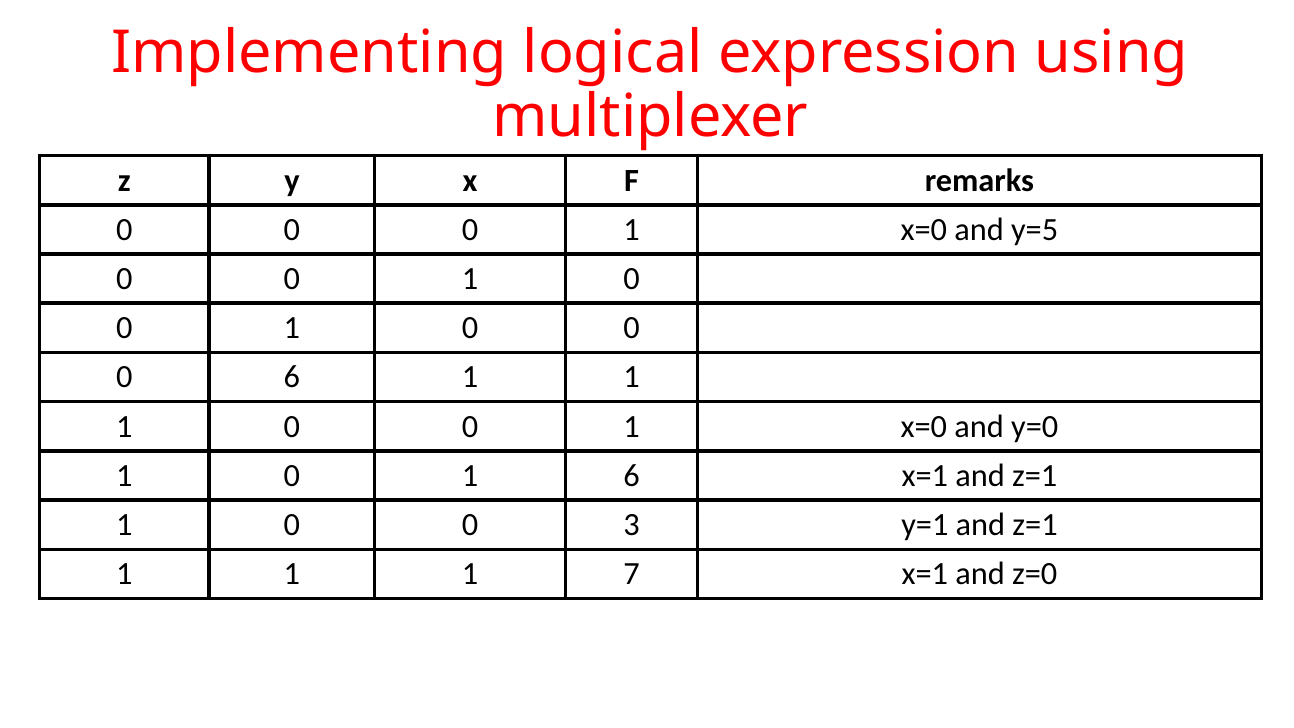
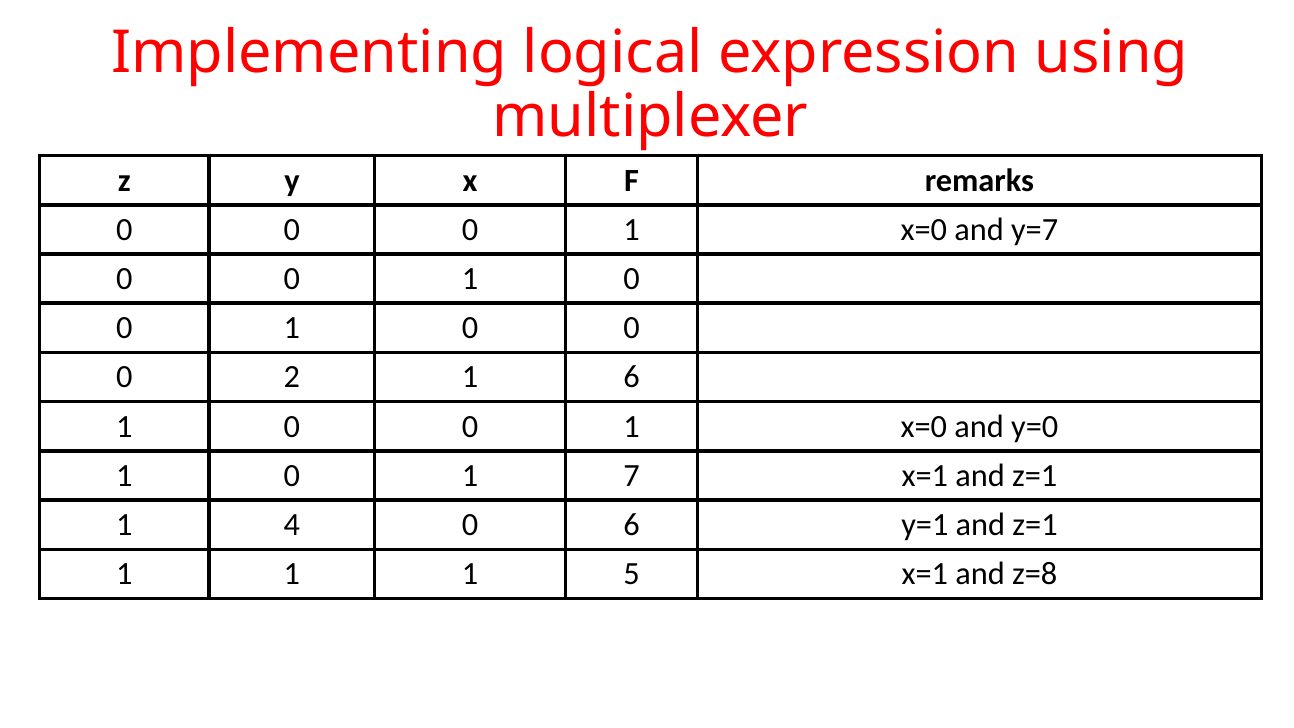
y=5: y=5 -> y=7
0 6: 6 -> 2
1 at (632, 377): 1 -> 6
1 6: 6 -> 7
0 at (292, 525): 0 -> 4
0 3: 3 -> 6
7: 7 -> 5
z=0: z=0 -> z=8
